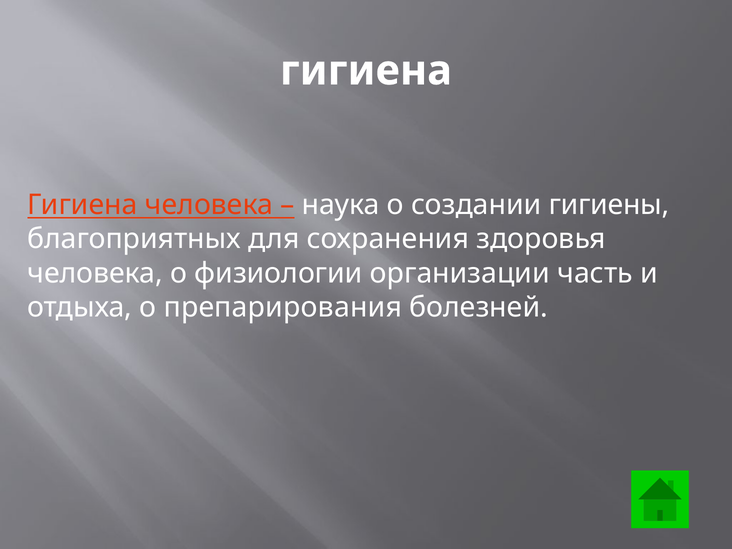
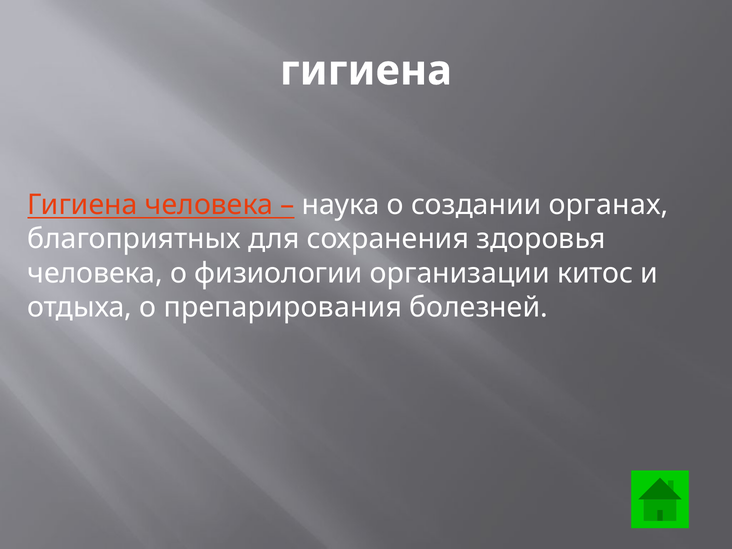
гигиены: гигиены -> органах
часть: часть -> китос
